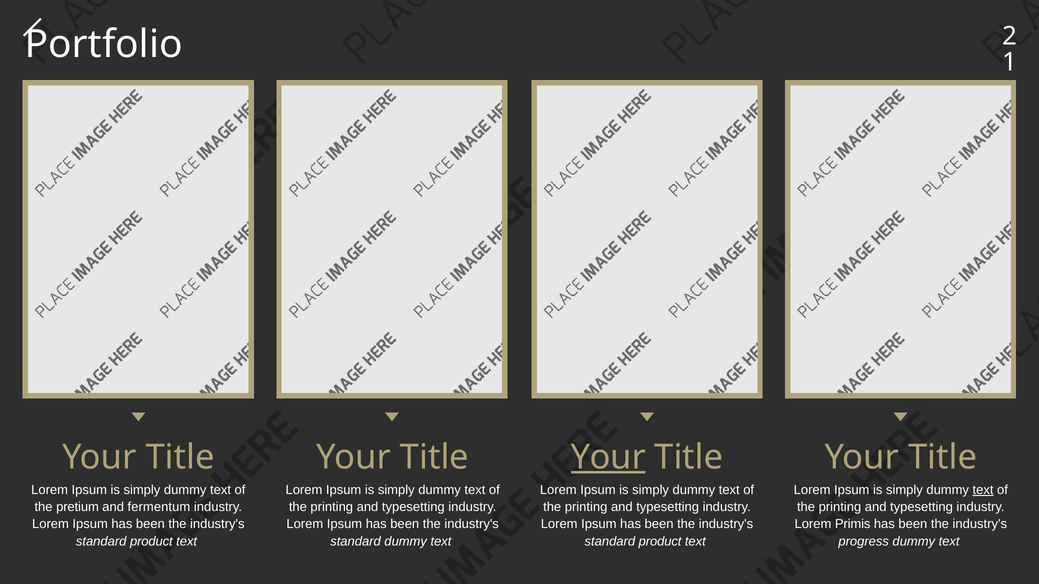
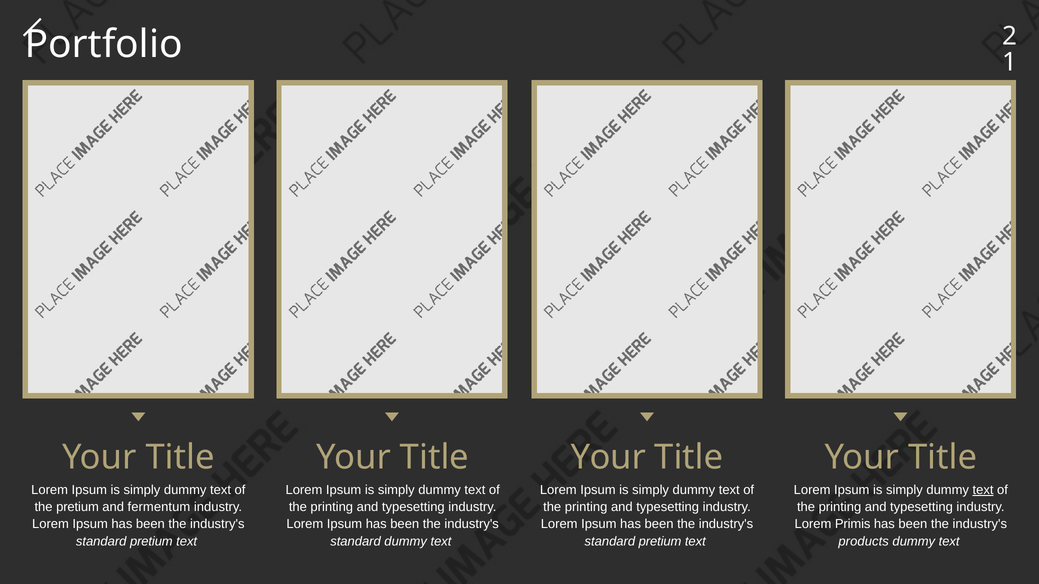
Your at (608, 458) underline: present -> none
product at (151, 542): product -> pretium
product at (660, 542): product -> pretium
progress: progress -> products
